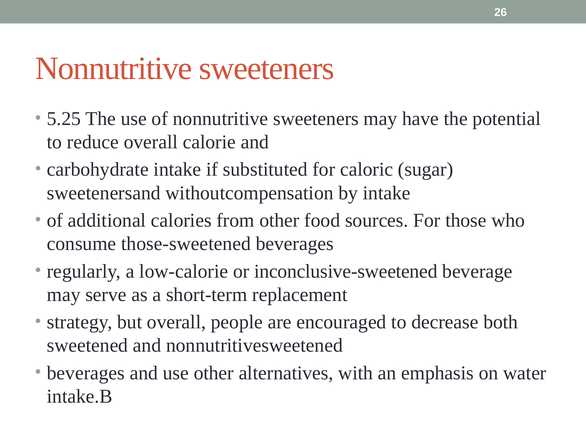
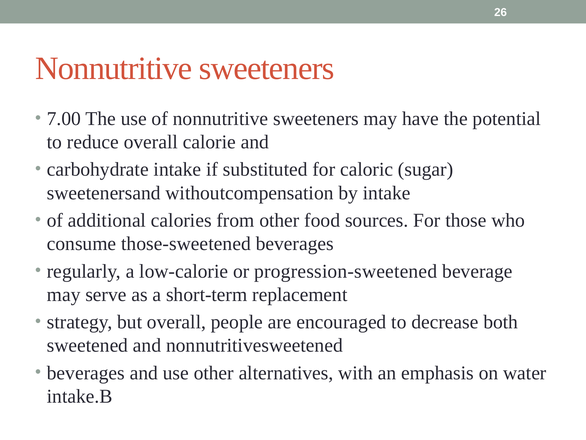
5.25: 5.25 -> 7.00
inconclusive-sweetened: inconclusive-sweetened -> progression-sweetened
